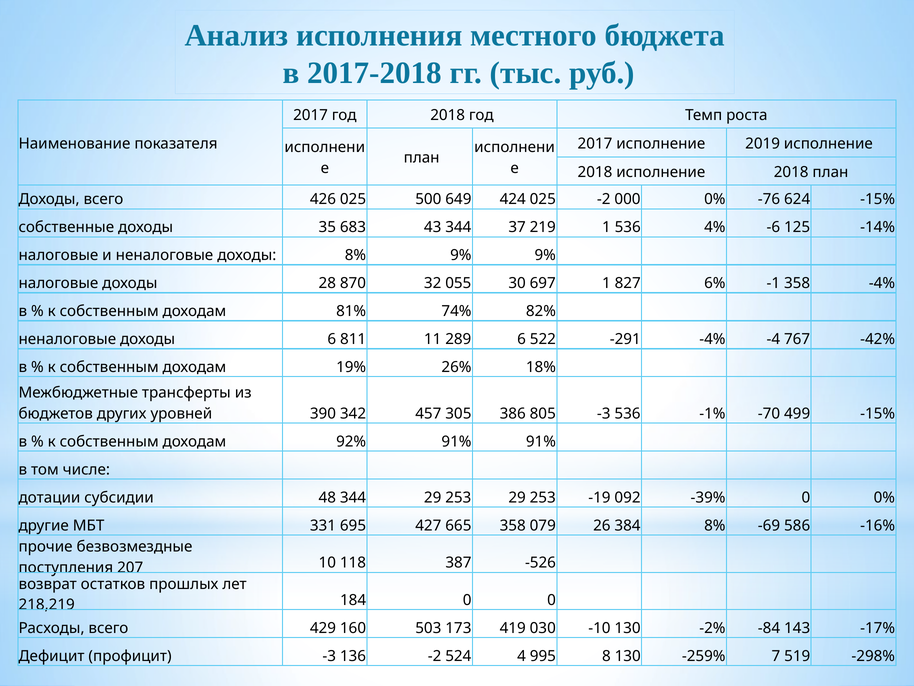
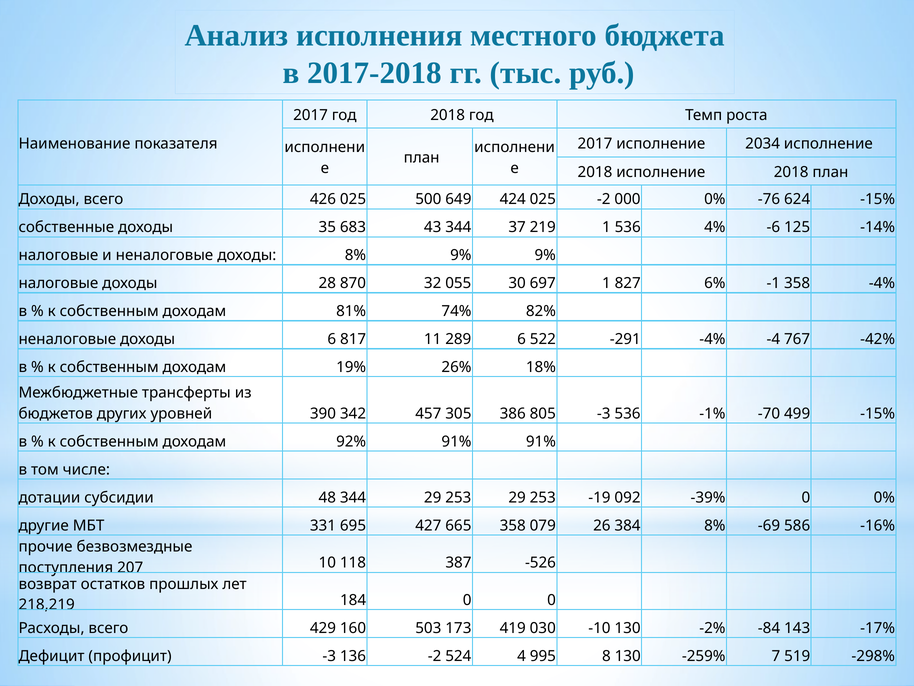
2019: 2019 -> 2034
811: 811 -> 817
